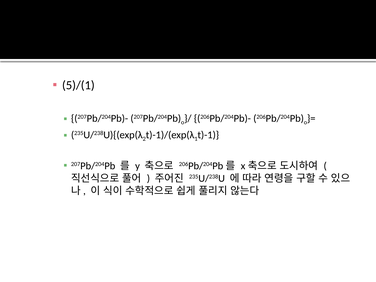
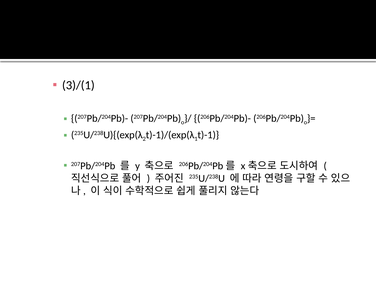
5)/(1: 5)/(1 -> 3)/(1
